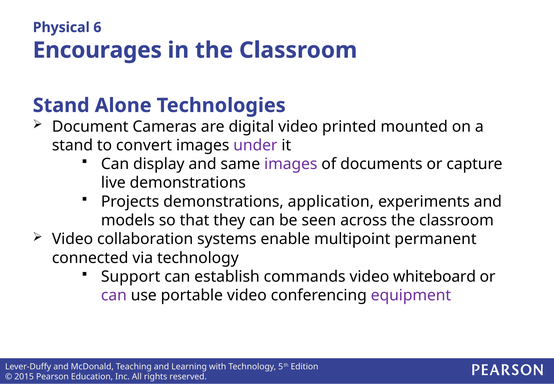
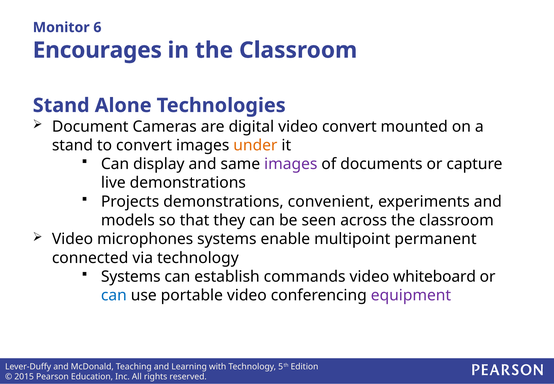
Physical: Physical -> Monitor
video printed: printed -> convert
under colour: purple -> orange
application: application -> convenient
collaboration: collaboration -> microphones
Support at (131, 276): Support -> Systems
can at (114, 295) colour: purple -> blue
